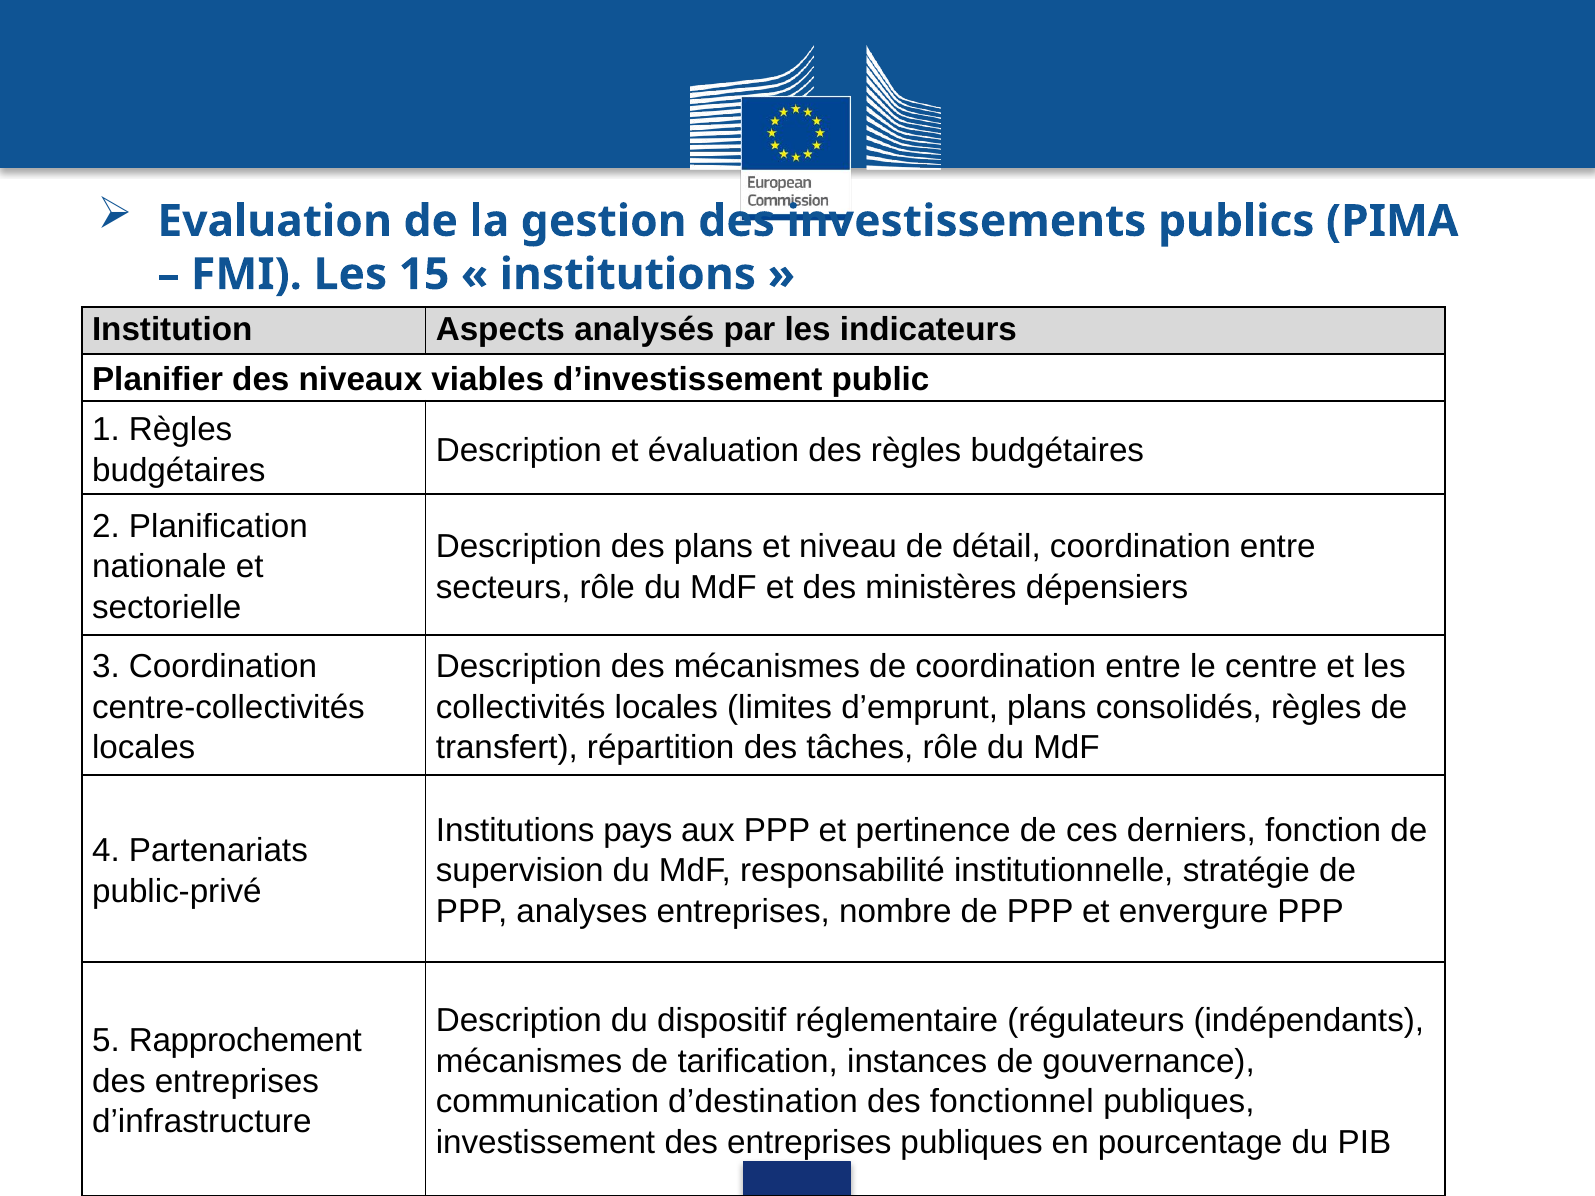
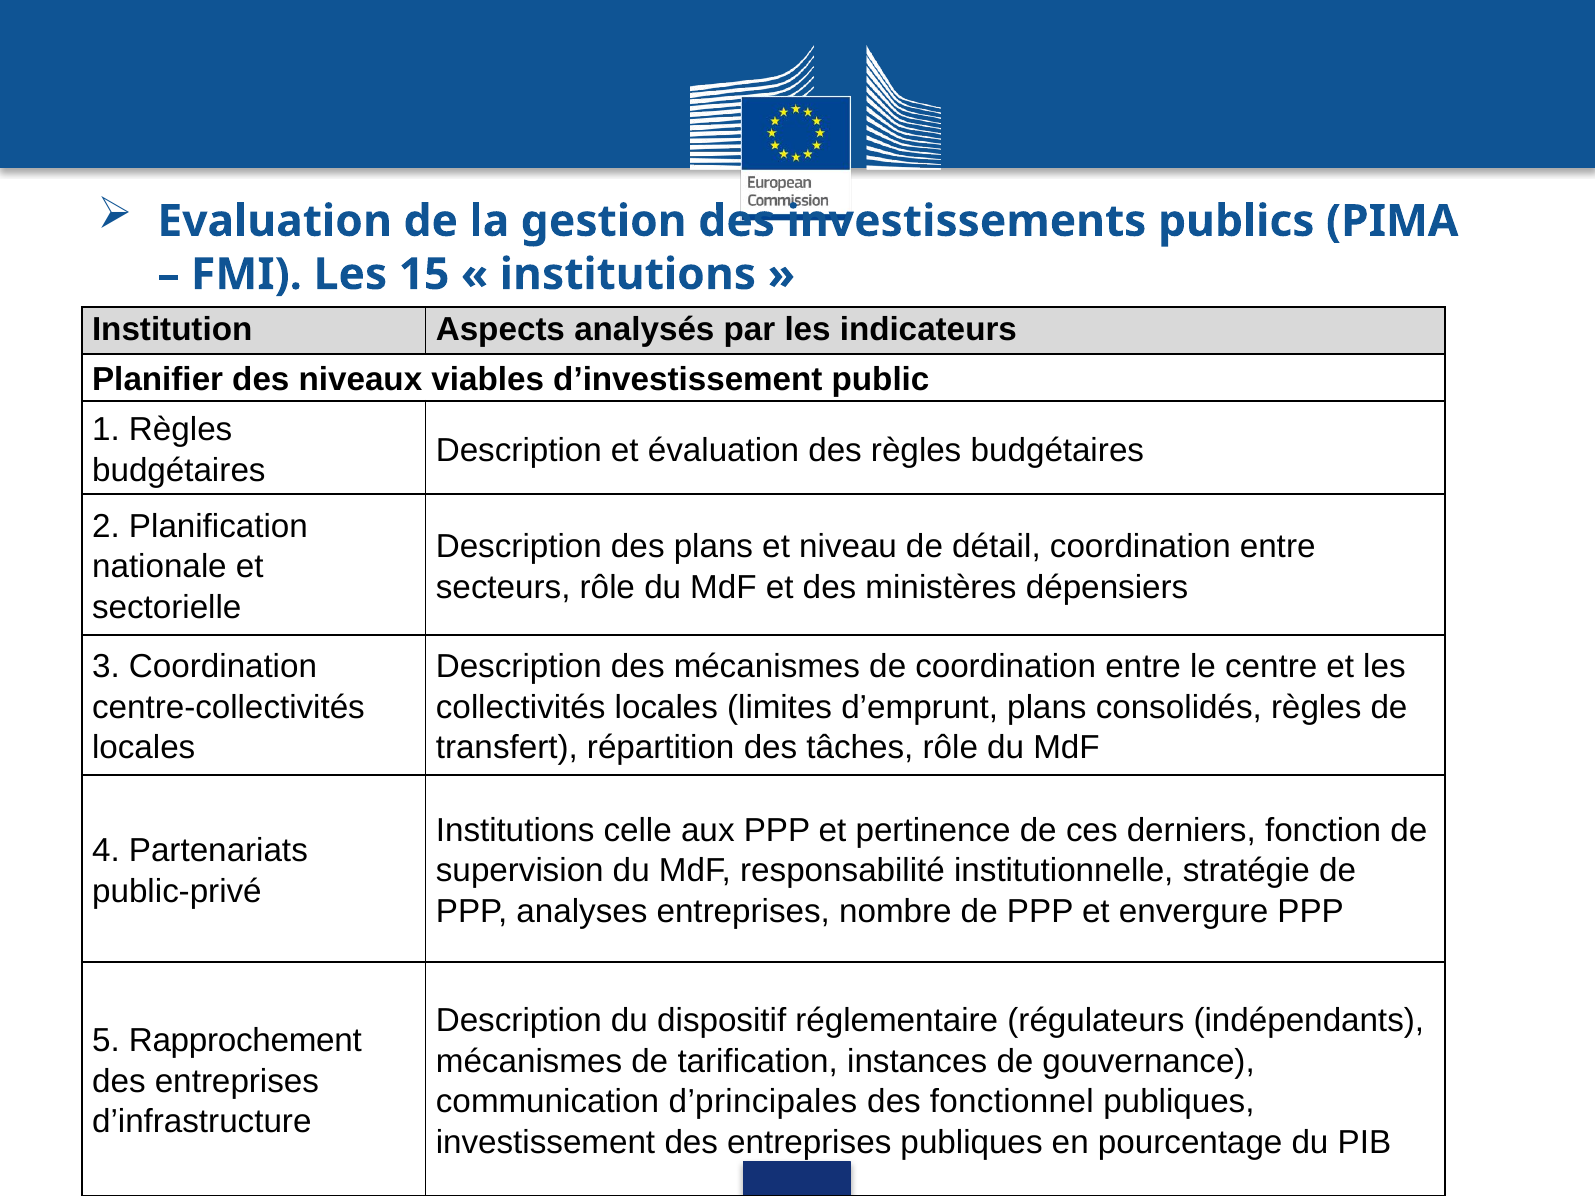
pays: pays -> celle
d’destination: d’destination -> d’principales
